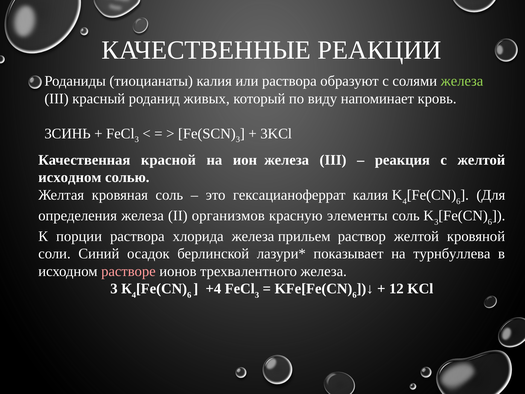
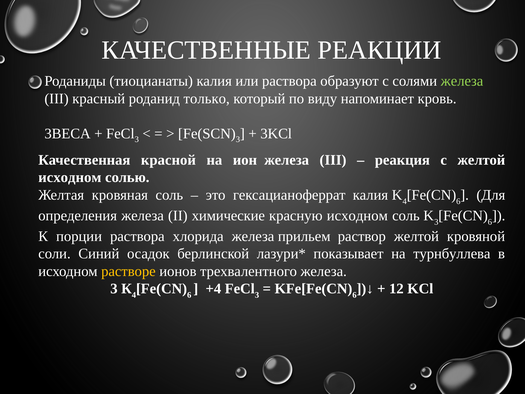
живых: живых -> только
3СИНЬ: 3СИНЬ -> 3ВЕСА
организмов: организмов -> химические
красную элементы: элементы -> исходном
растворе colour: pink -> yellow
